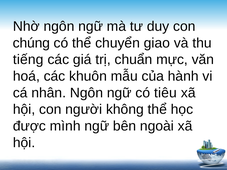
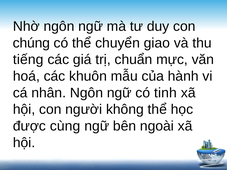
tiêu: tiêu -> tinh
mình: mình -> cùng
